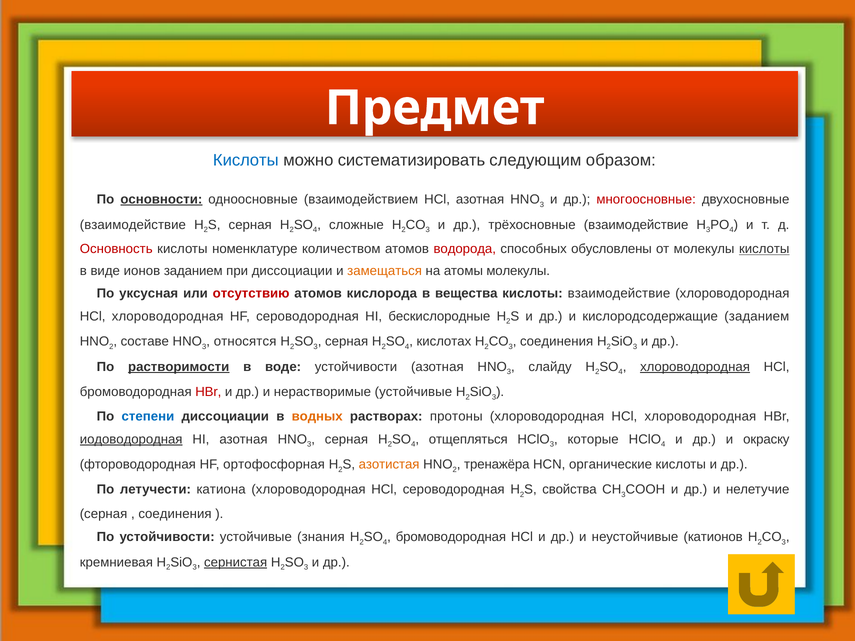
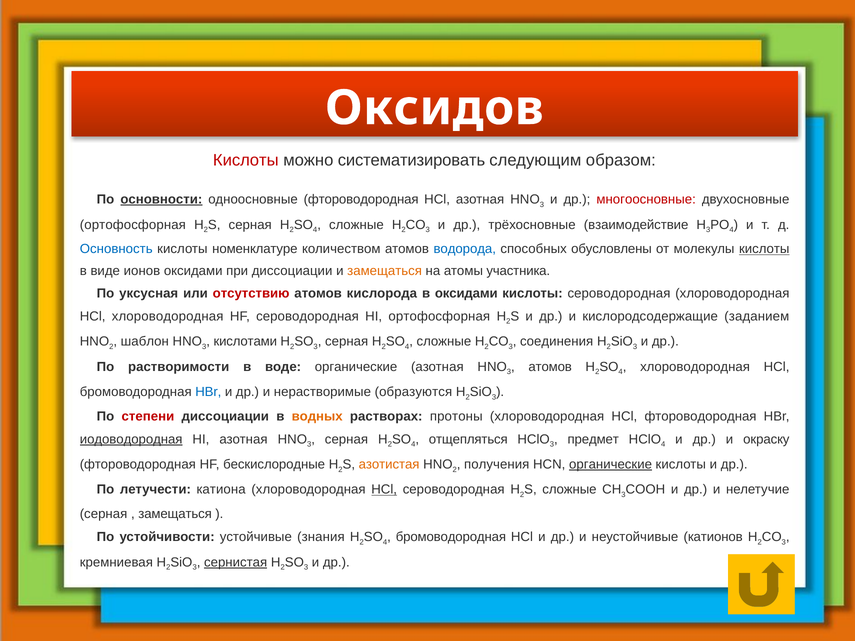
Предмет: Предмет -> Оксидов
Кислоты at (246, 160) colour: blue -> red
одноосновные взаимодействием: взаимодействием -> фтороводородная
взаимодействие at (133, 225): взаимодействие -> ортофосфорная
Основность colour: red -> blue
водорода colour: red -> blue
ионов заданием: заданием -> оксидами
атомы молекулы: молекулы -> участника
в вещества: вещества -> оксидами
кислоты взаимодействие: взаимодействие -> сероводородная
HI бескислородные: бескислородные -> ортофосфорная
составе: составе -> шаблон
относятся: относятся -> кислотами
кислотах at (444, 342): кислотах -> сложные
растворимости underline: present -> none
воде устойчивости: устойчивости -> органические
слайду at (550, 367): слайду -> атомов
хлороводородная at (695, 367) underline: present -> none
HBr at (208, 392) colour: red -> blue
нерастворимые устойчивые: устойчивые -> образуются
степени colour: blue -> red
хлороводородная at (700, 416): хлороводородная -> фтороводородная
которые: которые -> предмет
ортофосфорная: ортофосфорная -> бескислородные
тренажёра: тренажёра -> получения
органические at (611, 465) underline: none -> present
HCl at (384, 490) underline: none -> present
свойства at (569, 490): свойства -> сложные
соединения at (175, 514): соединения -> замещаться
